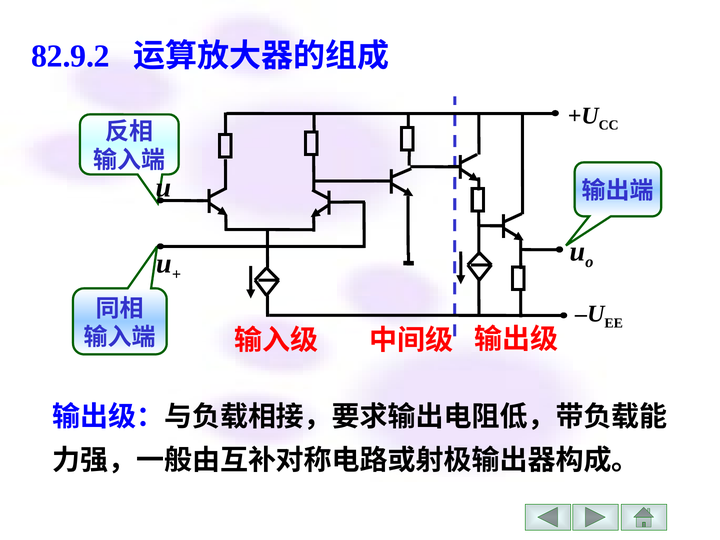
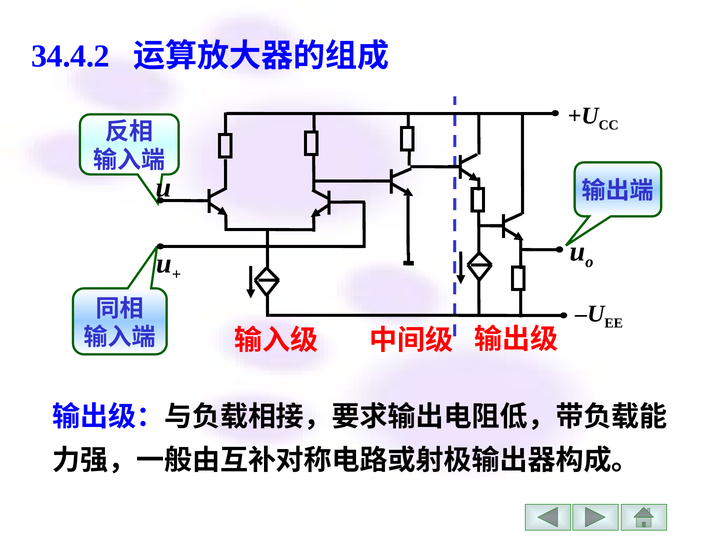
82.9.2: 82.9.2 -> 34.4.2
